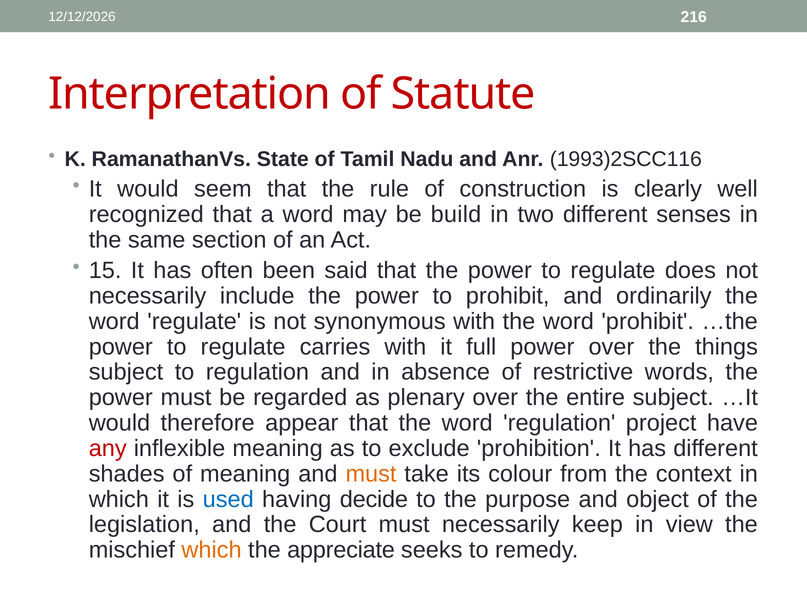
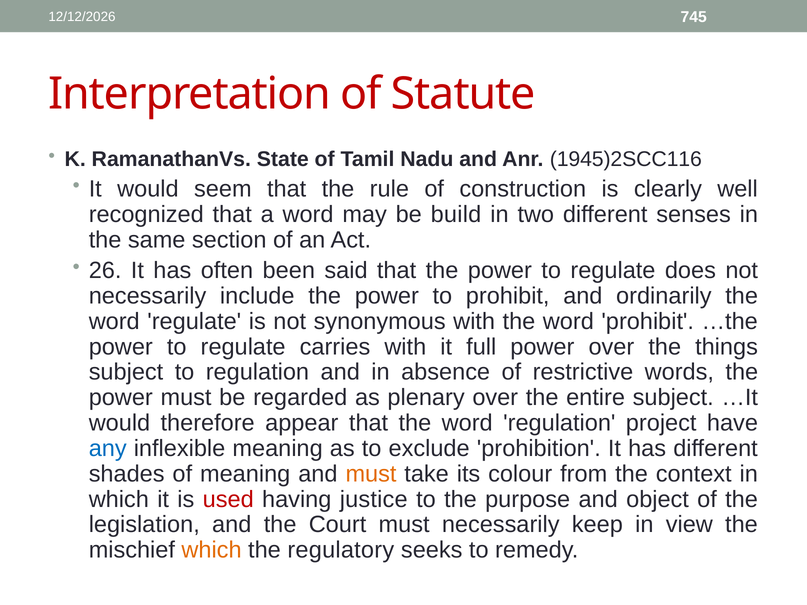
216: 216 -> 745
1993)2SCC116: 1993)2SCC116 -> 1945)2SCC116
15: 15 -> 26
any colour: red -> blue
used colour: blue -> red
decide: decide -> justice
appreciate: appreciate -> regulatory
